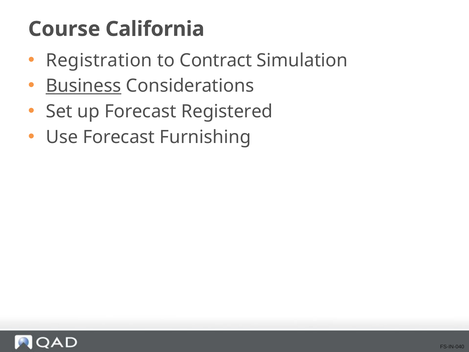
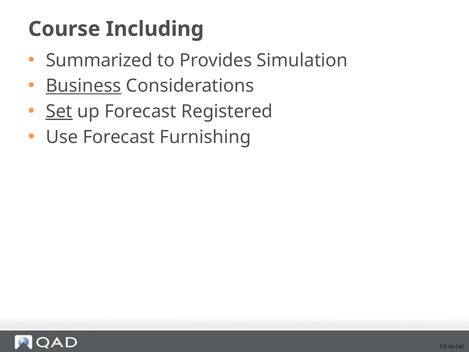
California: California -> Including
Registration: Registration -> Summarized
Contract: Contract -> Provides
Set underline: none -> present
